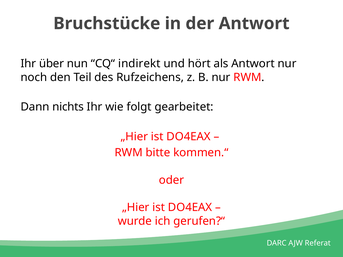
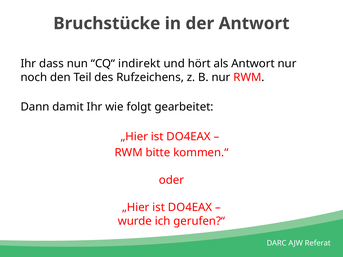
über: über -> dass
nichts: nichts -> damit
